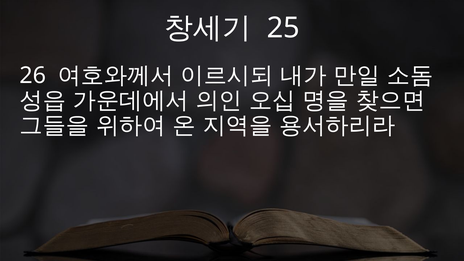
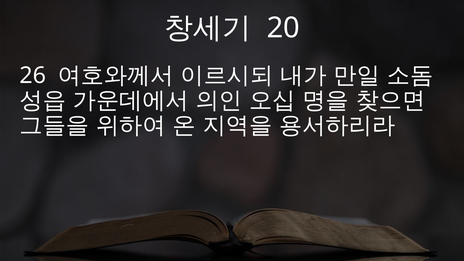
25: 25 -> 20
